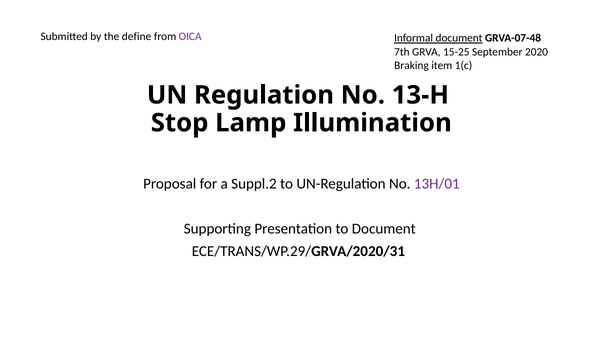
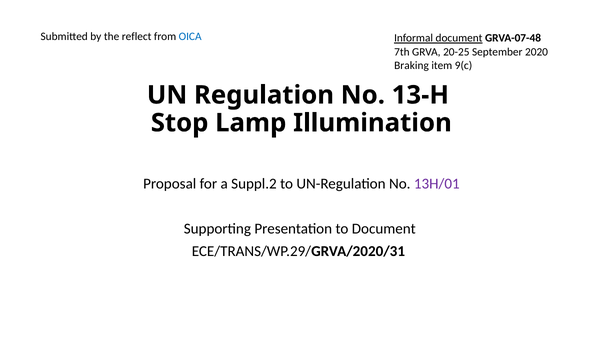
define: define -> reflect
OICA colour: purple -> blue
15-25: 15-25 -> 20-25
1(c: 1(c -> 9(c
